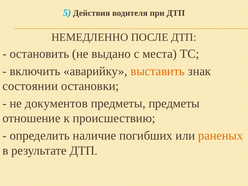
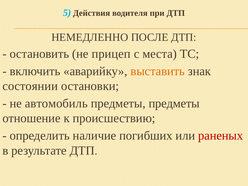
выдано: выдано -> прицеп
документов: документов -> автомобиль
раненых colour: orange -> red
